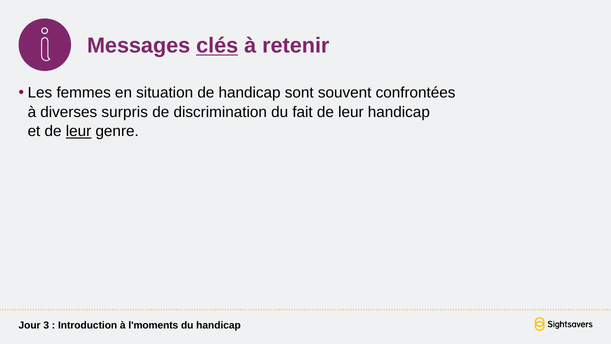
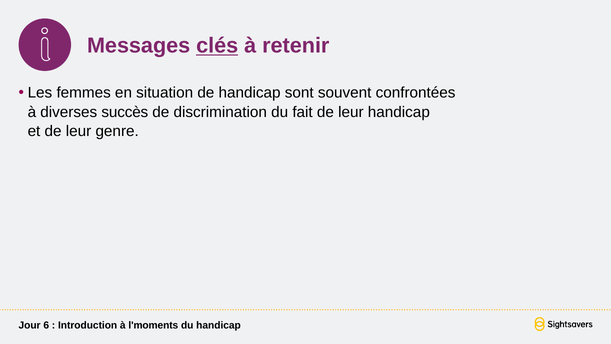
surpris: surpris -> succès
leur at (79, 131) underline: present -> none
3: 3 -> 6
